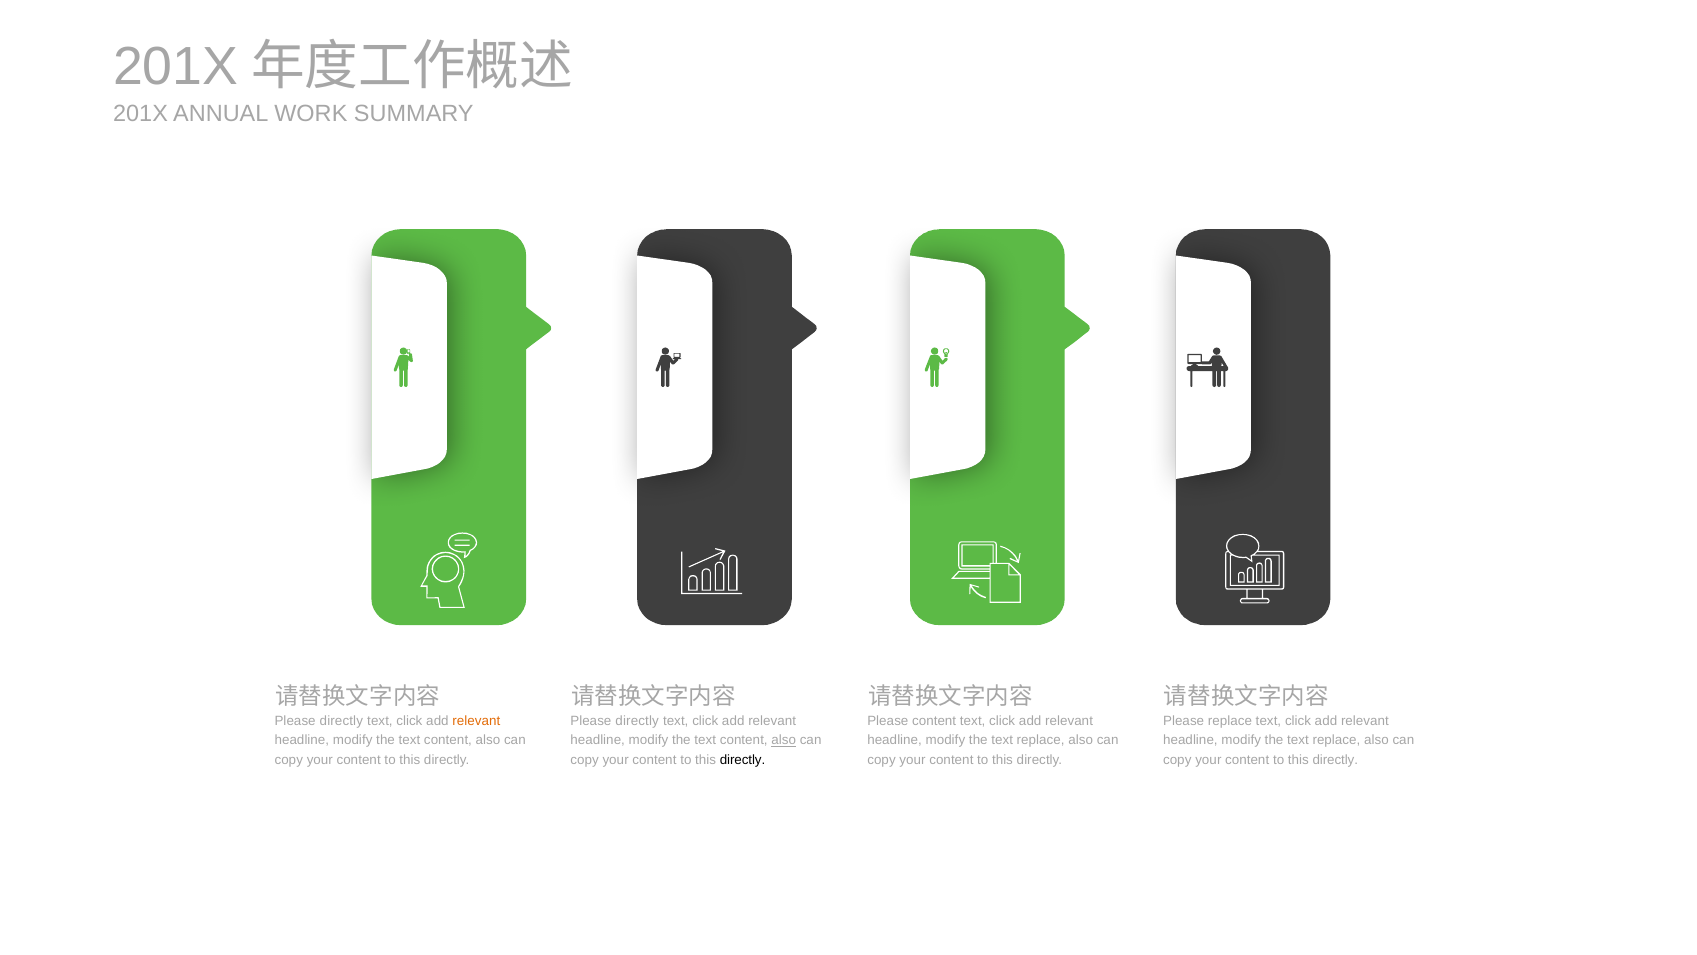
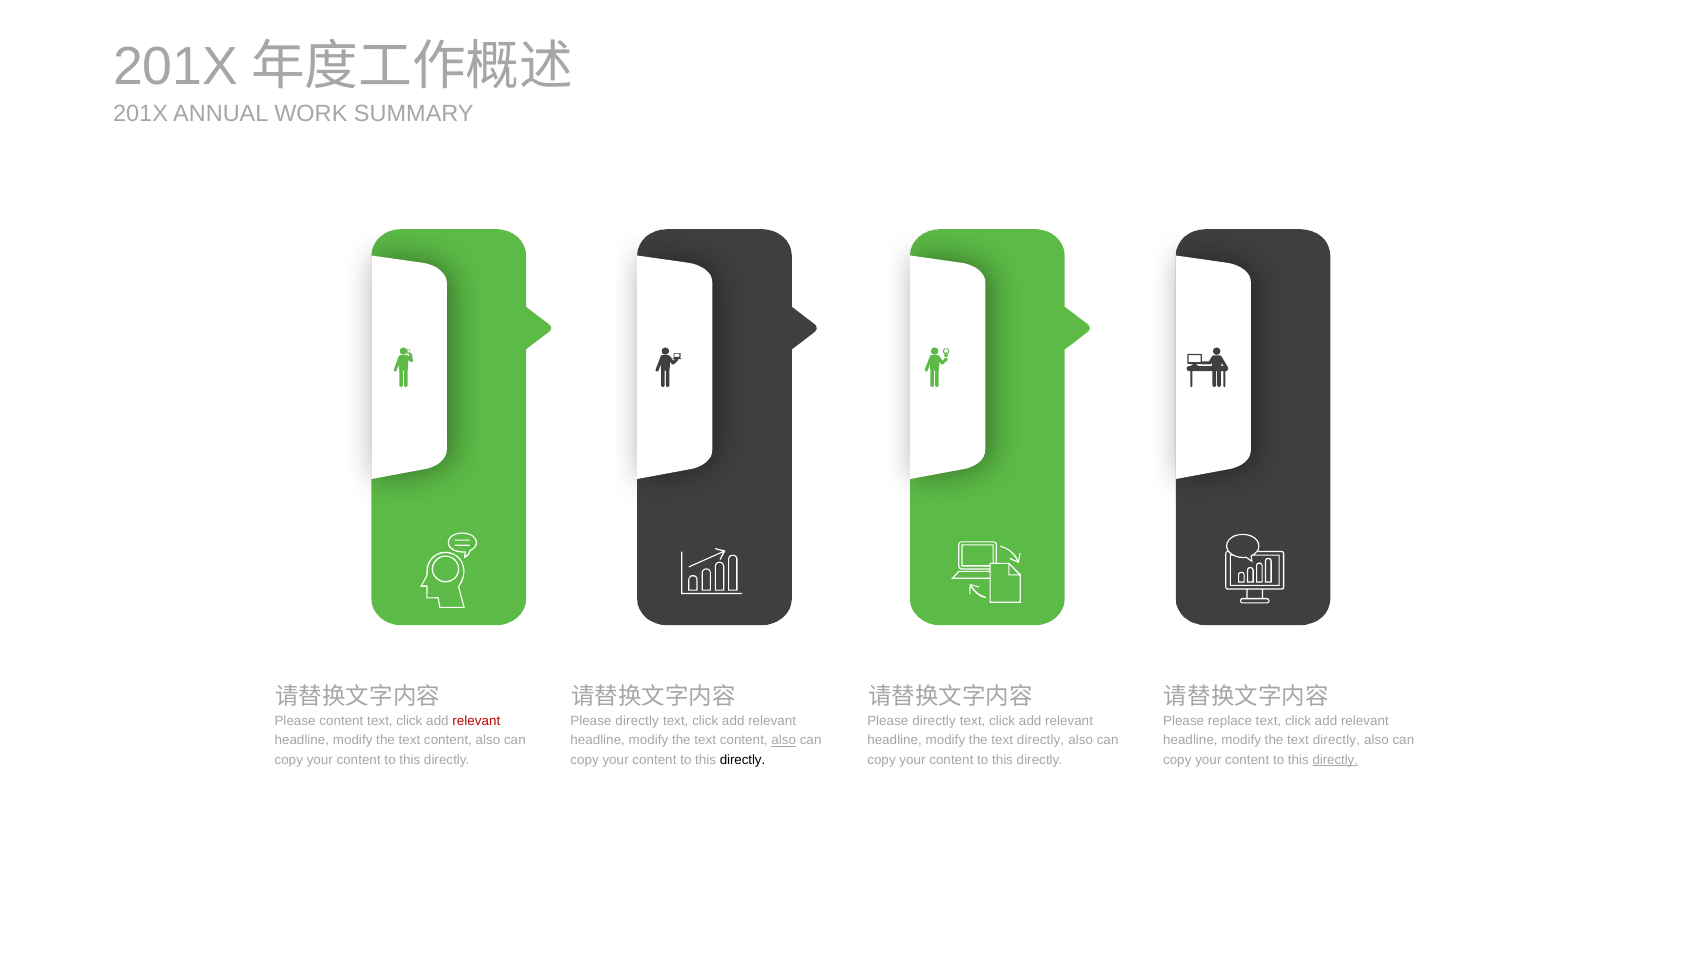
directly at (341, 721): directly -> content
relevant at (476, 721) colour: orange -> red
content at (934, 721): content -> directly
replace at (1041, 740): replace -> directly
replace at (1336, 740): replace -> directly
directly at (1335, 759) underline: none -> present
